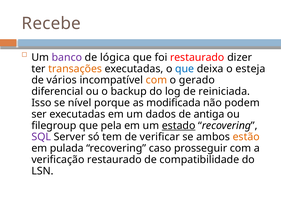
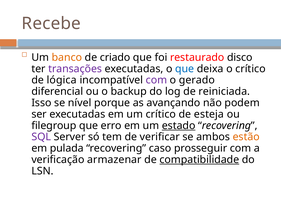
banco colour: purple -> orange
lógica: lógica -> criado
dizer: dizer -> disco
transações colour: orange -> purple
o esteja: esteja -> crítico
vários: vários -> lógica
com at (156, 80) colour: orange -> purple
modificada: modificada -> avançando
um dados: dados -> crítico
antiga: antiga -> esteja
pela: pela -> erro
verificação restaurado: restaurado -> armazenar
compatibilidade underline: none -> present
